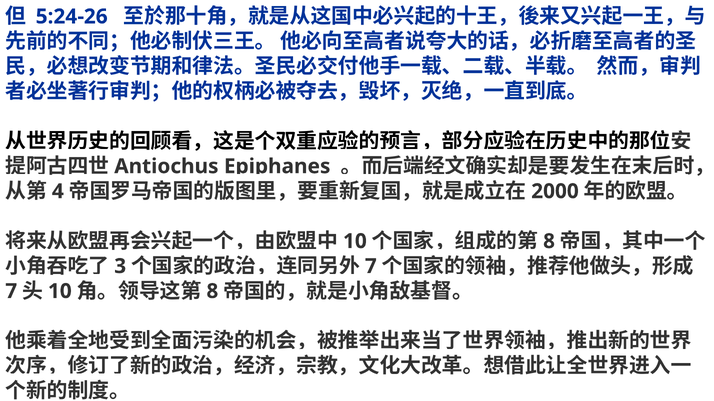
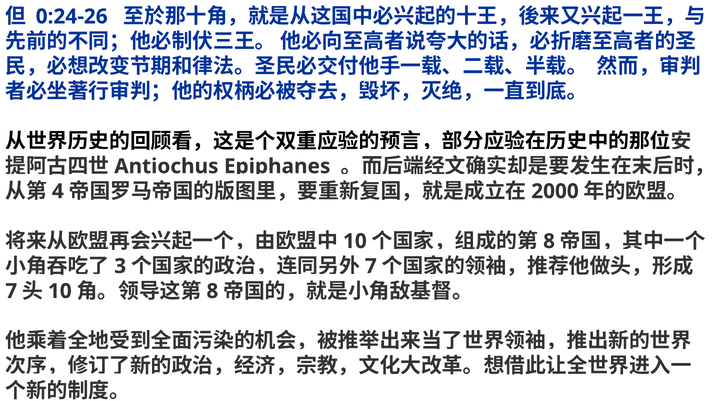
5:24-26: 5:24-26 -> 0:24-26
